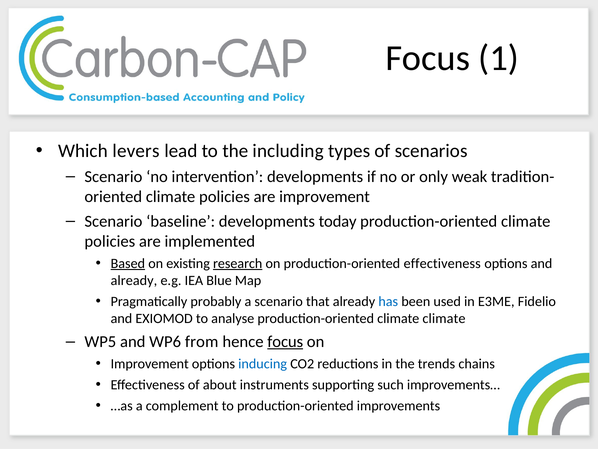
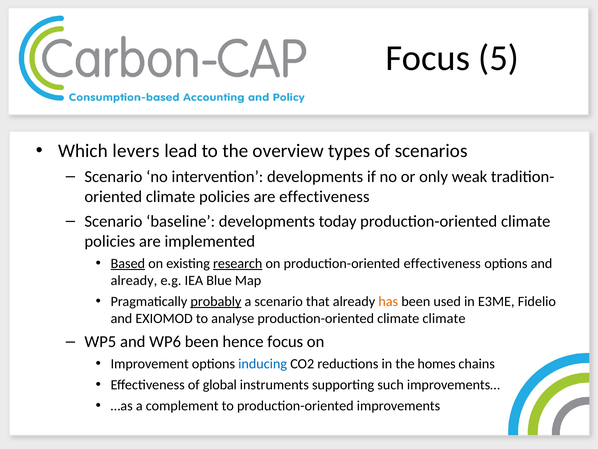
1: 1 -> 5
including: including -> overview
are improvement: improvement -> effectiveness
probably underline: none -> present
has colour: blue -> orange
WP6 from: from -> been
focus at (285, 341) underline: present -> none
trends: trends -> homes
about: about -> global
